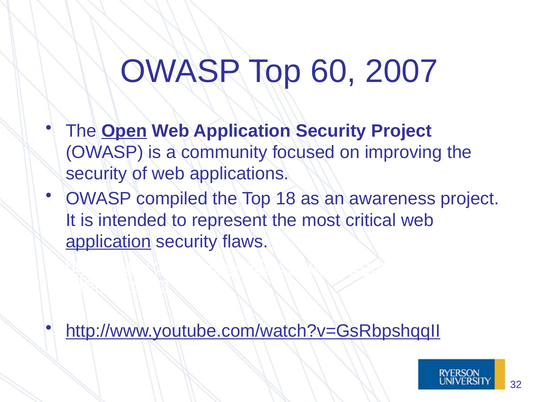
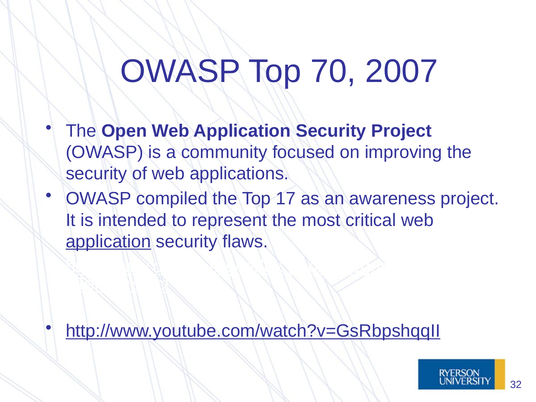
60: 60 -> 70
Open underline: present -> none
18: 18 -> 17
